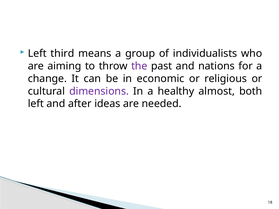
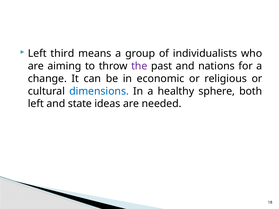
dimensions colour: purple -> blue
almost: almost -> sphere
after: after -> state
